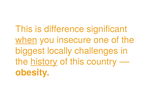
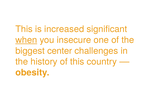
difference: difference -> increased
locally: locally -> center
history underline: present -> none
